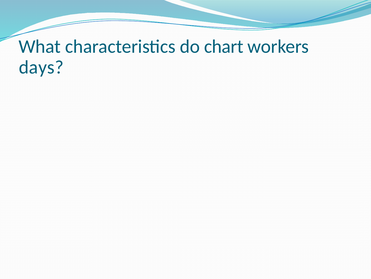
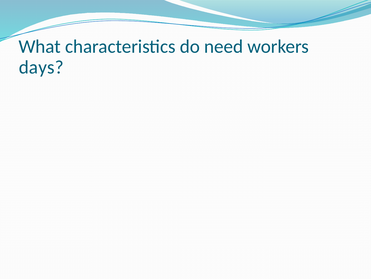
chart: chart -> need
